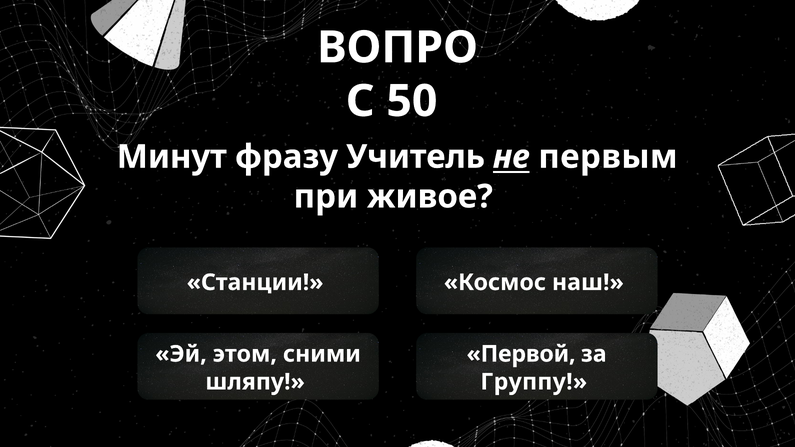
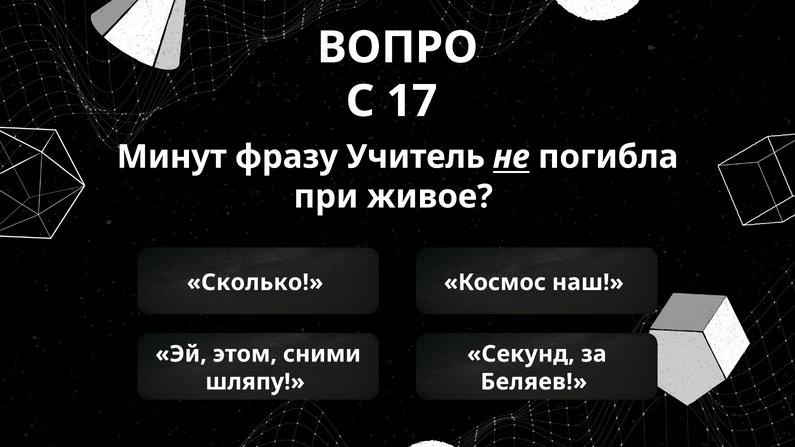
50: 50 -> 17
первым: первым -> погибла
Станции: Станции -> Сколько
Первой: Первой -> Секунд
Группу: Группу -> Беляев
